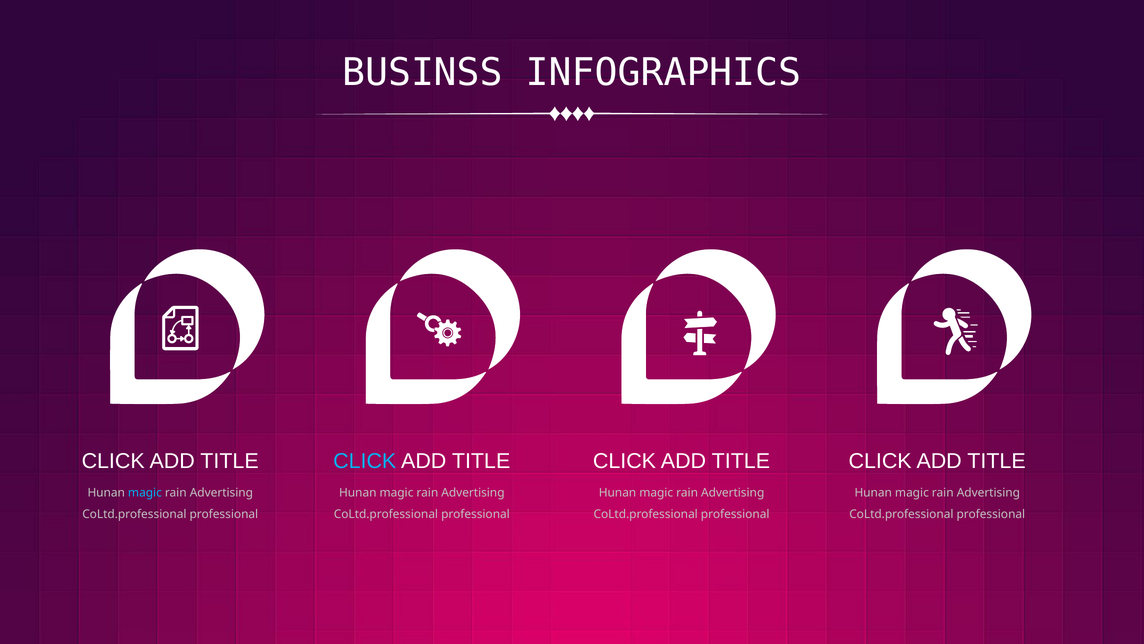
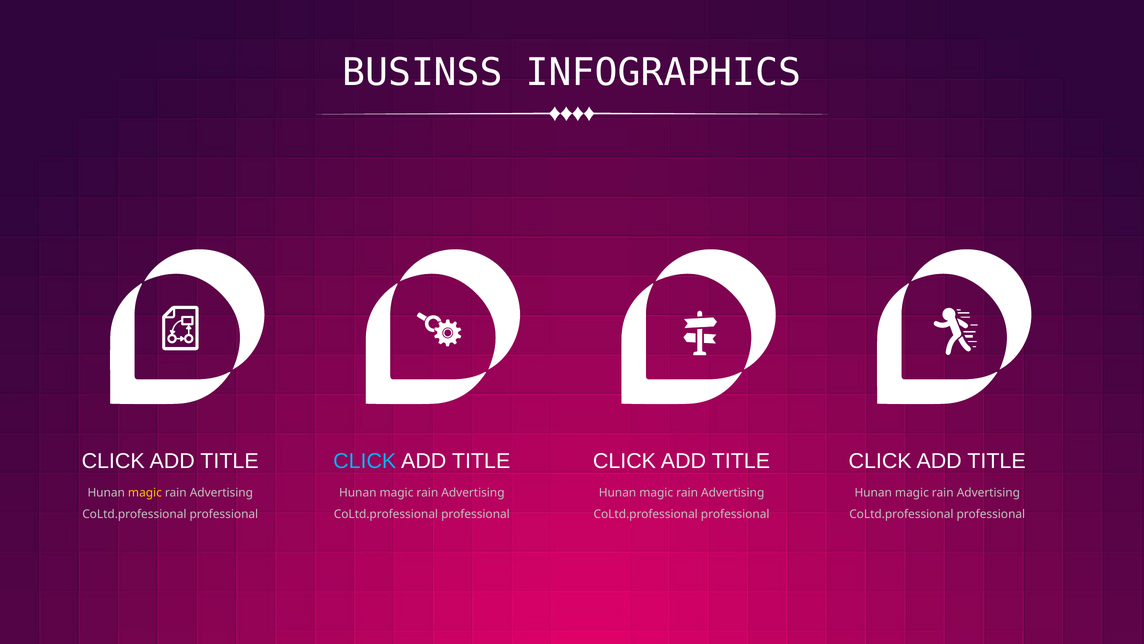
magic at (145, 492) colour: light blue -> yellow
